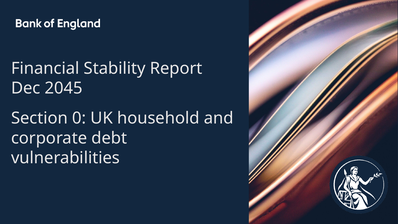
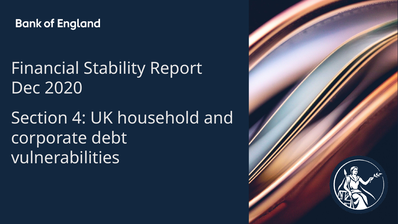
2045: 2045 -> 2020
0: 0 -> 4
